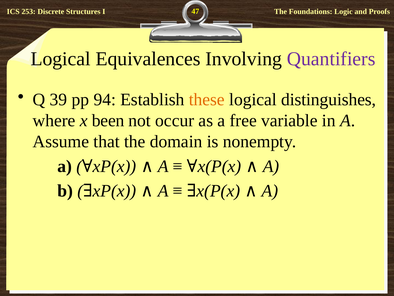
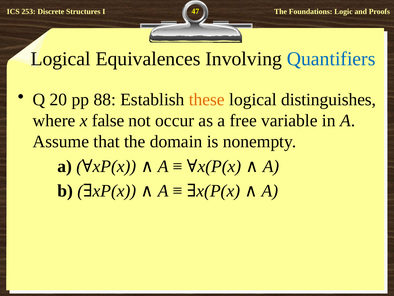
Quantifiers colour: purple -> blue
39: 39 -> 20
94: 94 -> 88
been: been -> false
